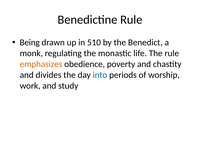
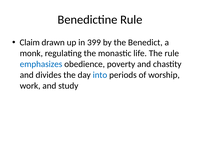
Being: Being -> Claim
510: 510 -> 399
emphasizes colour: orange -> blue
